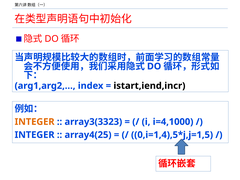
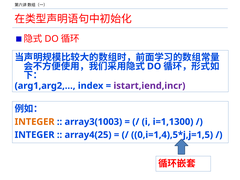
istart,iend,incr colour: black -> purple
array3(3323: array3(3323 -> array3(1003
i=4,1000: i=4,1000 -> i=1,1300
